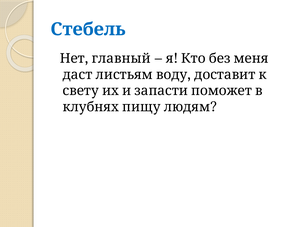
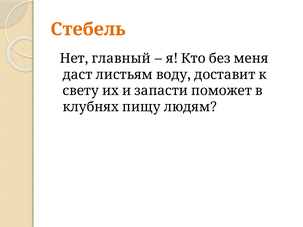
Стебель colour: blue -> orange
